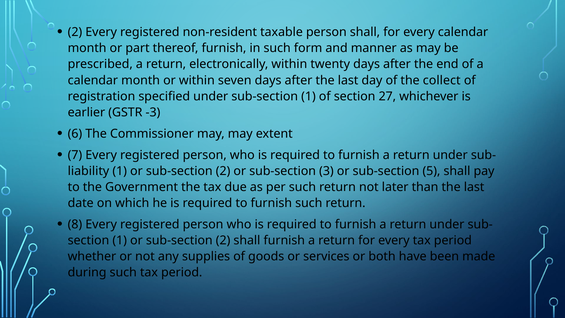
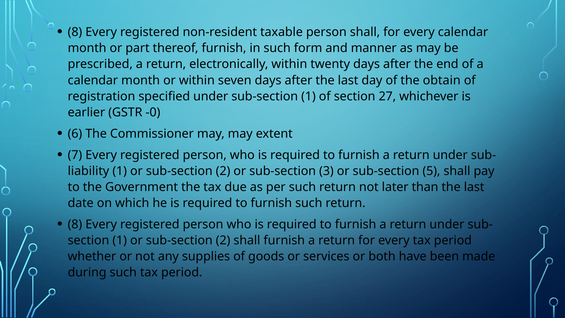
2 at (75, 32): 2 -> 8
collect: collect -> obtain
-3: -3 -> -0
